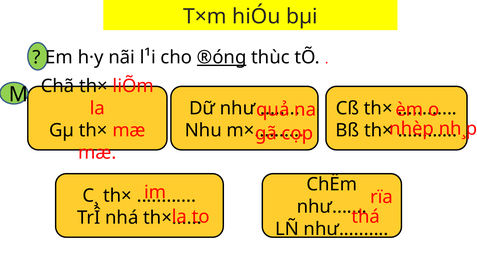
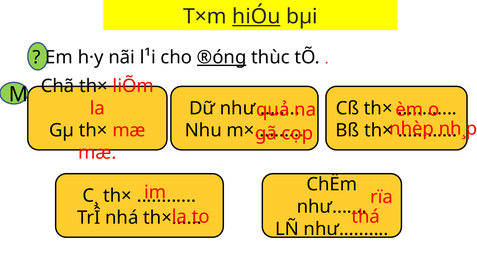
hiÓu underline: none -> present
